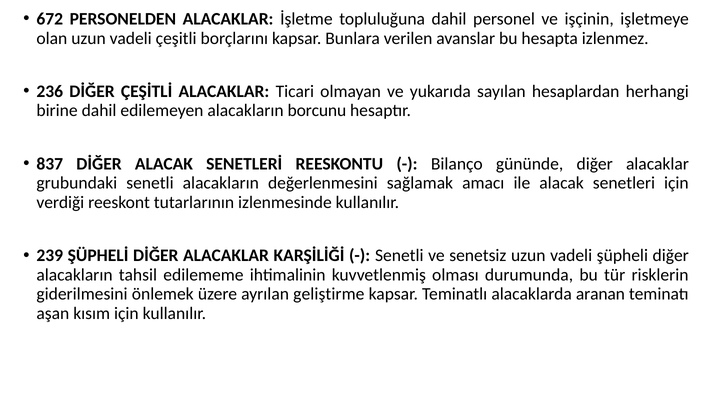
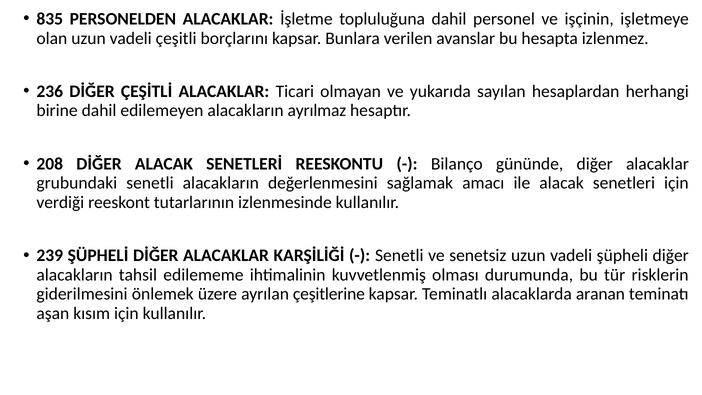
672: 672 -> 835
borcunu: borcunu -> ayrılmaz
837: 837 -> 208
geliştirme: geliştirme -> çeşitlerine
